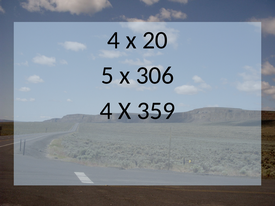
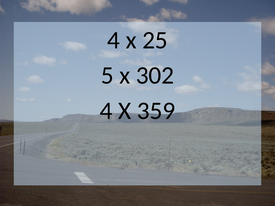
20: 20 -> 25
306: 306 -> 302
